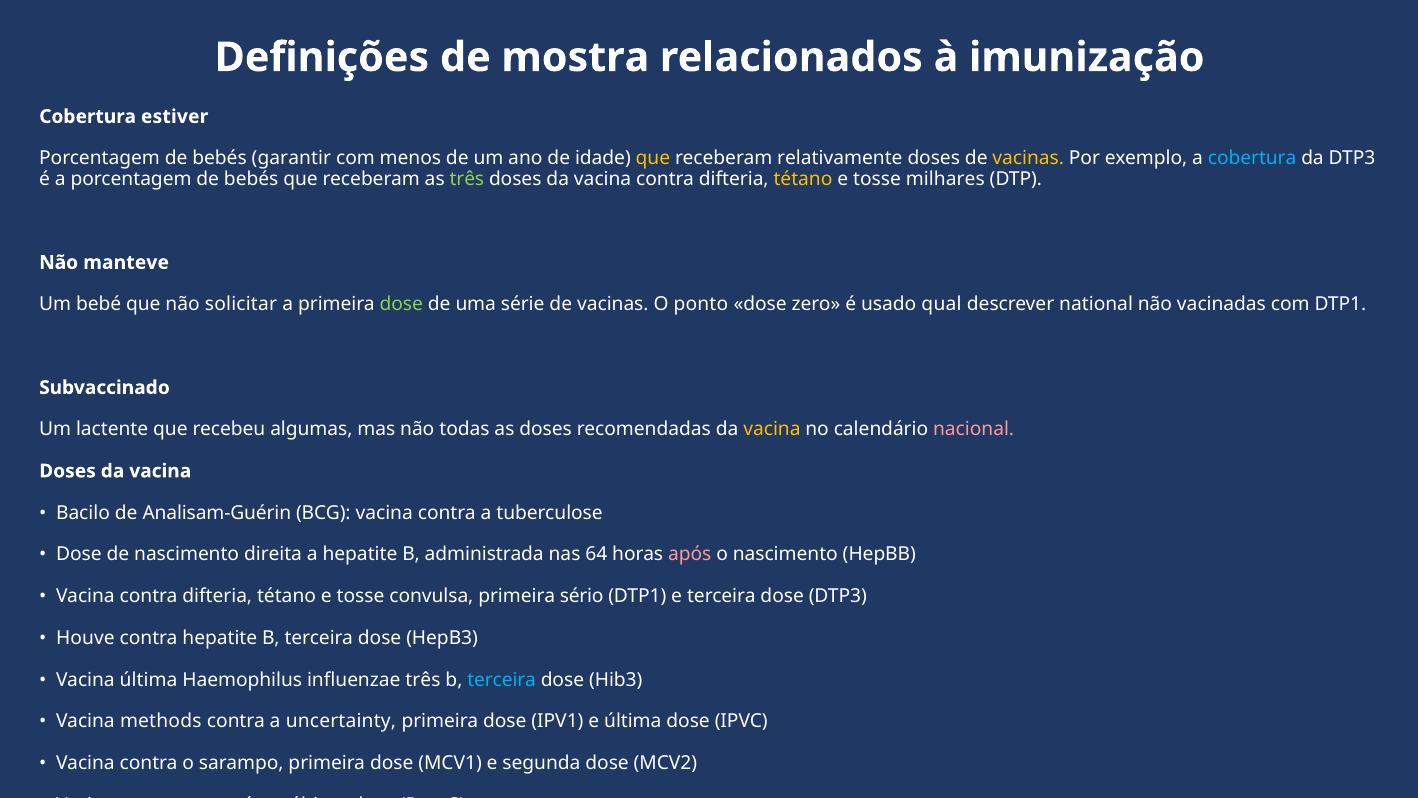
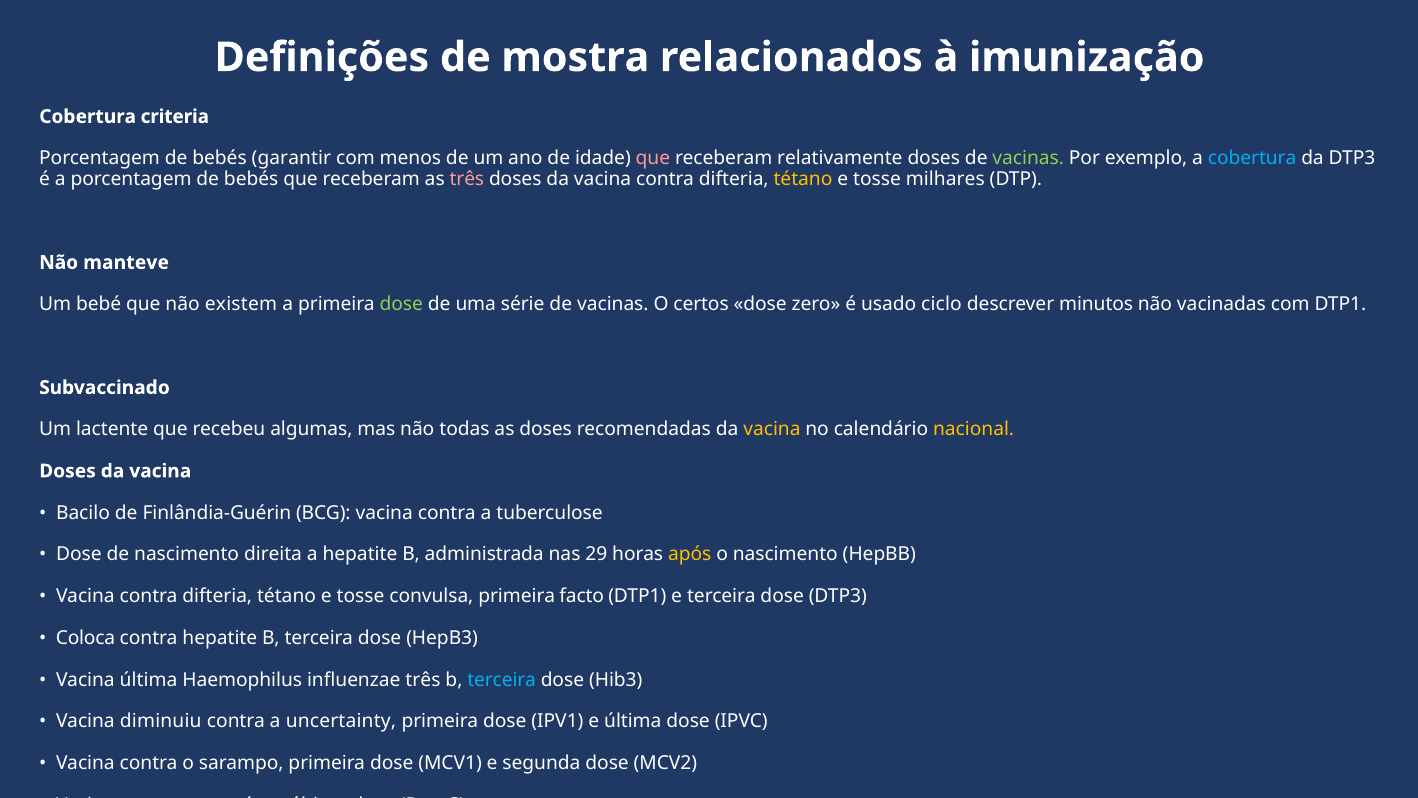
estiver: estiver -> criteria
que at (653, 158) colour: yellow -> pink
vacinas at (1028, 158) colour: yellow -> light green
três at (467, 179) colour: light green -> pink
solicitar: solicitar -> existem
O ponto: ponto -> certos
qual: qual -> ciclo
national: national -> minutos
nacional colour: pink -> yellow
Analisam-Guérin: Analisam-Guérin -> Finlândia-Guérin
64: 64 -> 29
após colour: pink -> yellow
sério: sério -> facto
Houve: Houve -> Coloca
methods: methods -> diminuiu
